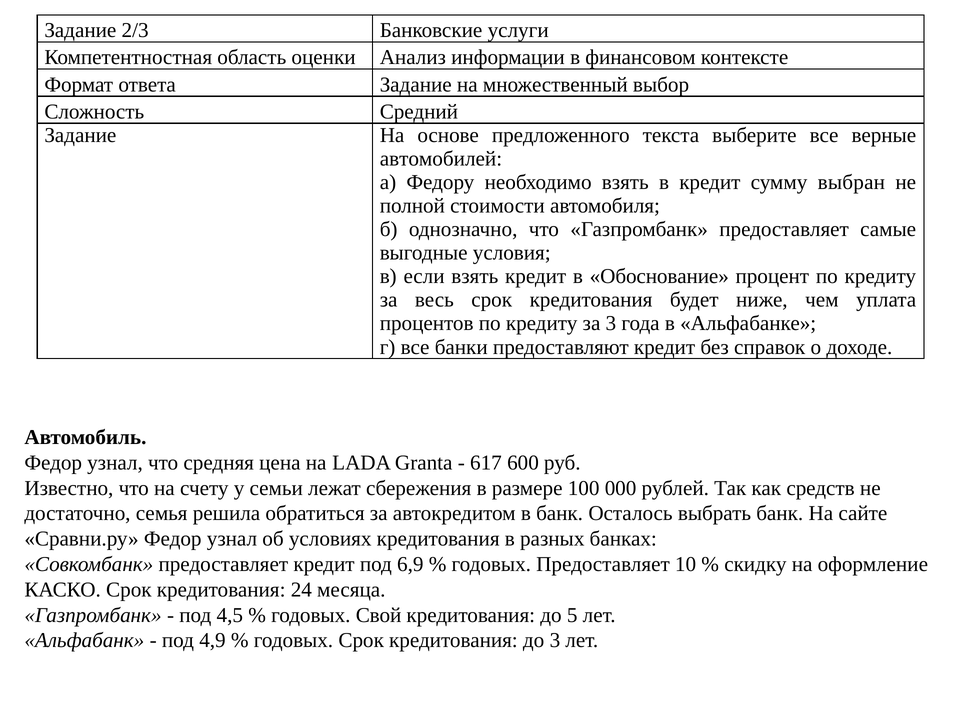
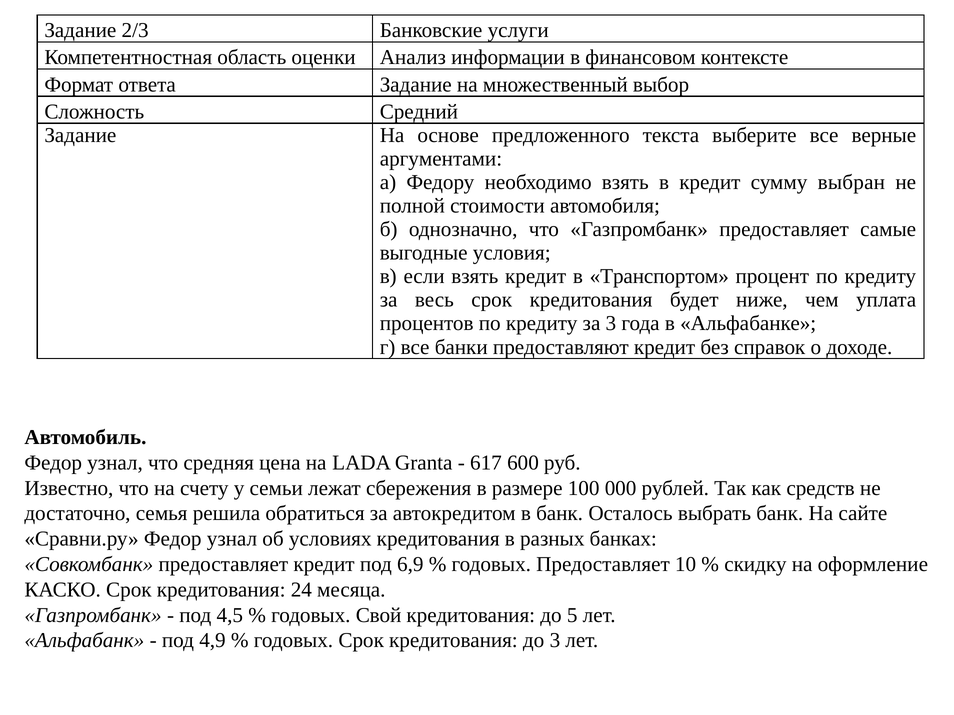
автомобилей: автомобилей -> аргументами
Обоснование: Обоснование -> Транспортом
